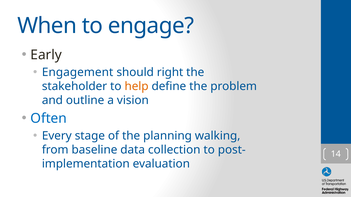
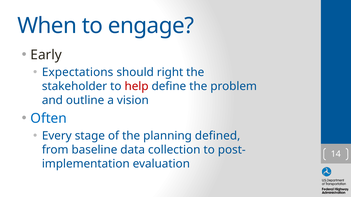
Engagement: Engagement -> Expectations
help colour: orange -> red
walking: walking -> defined
